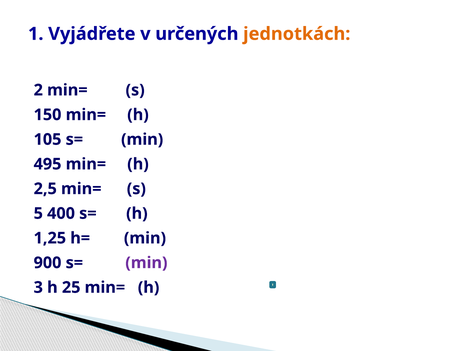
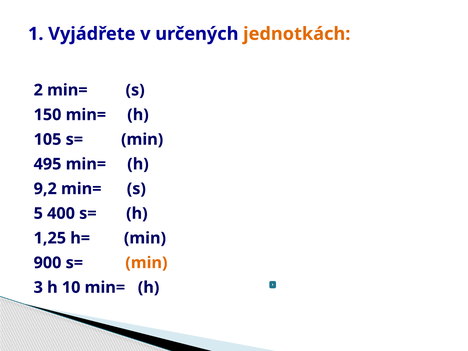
2,5: 2,5 -> 9,2
min at (146, 263) colour: purple -> orange
25: 25 -> 10
